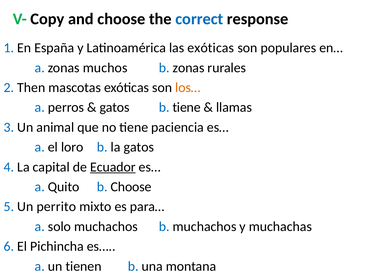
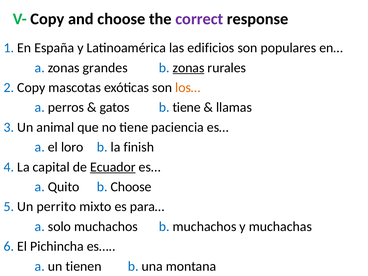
correct colour: blue -> purple
las exóticas: exóticas -> edificios
muchos: muchos -> grandes
zonas at (189, 68) underline: none -> present
2 Then: Then -> Copy
la gatos: gatos -> finish
